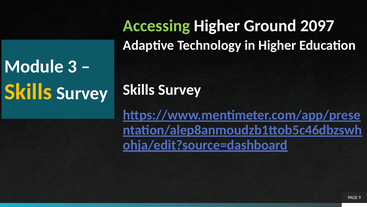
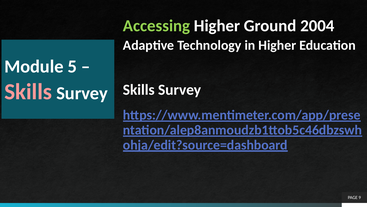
2097: 2097 -> 2004
3: 3 -> 5
Skills at (28, 92) colour: yellow -> pink
